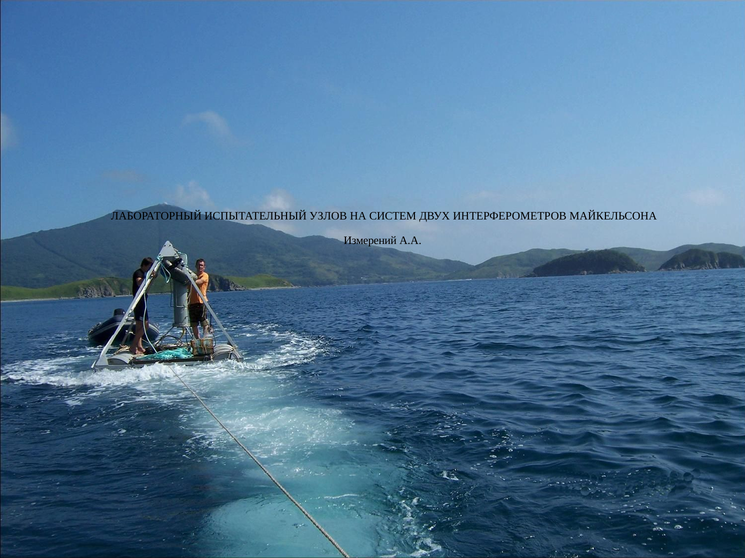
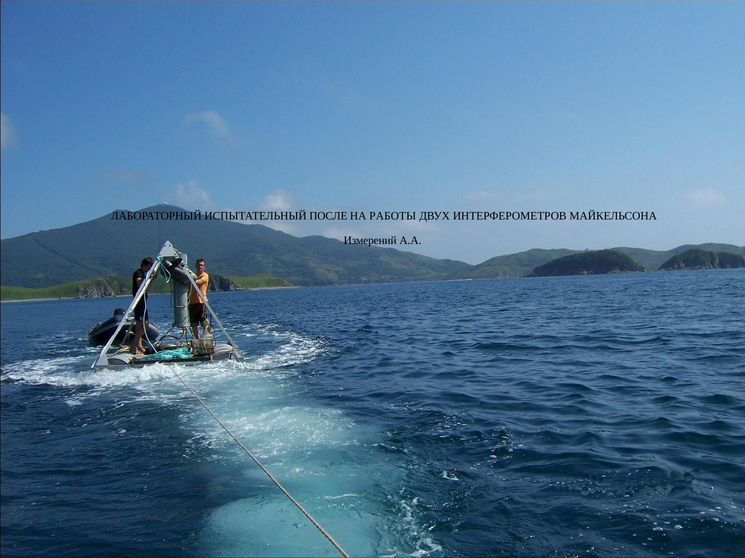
УЗЛОВ: УЗЛОВ -> ПОСЛЕ
СИСТЕМ: СИСТЕМ -> РАБОТЫ
